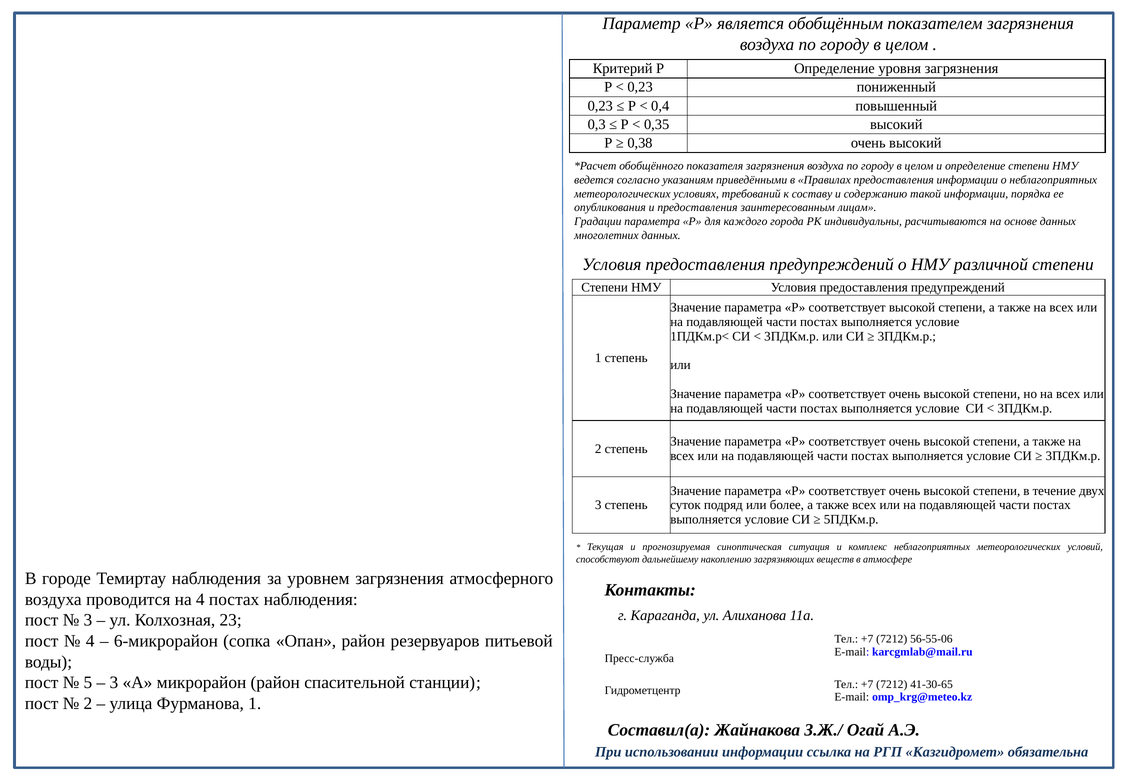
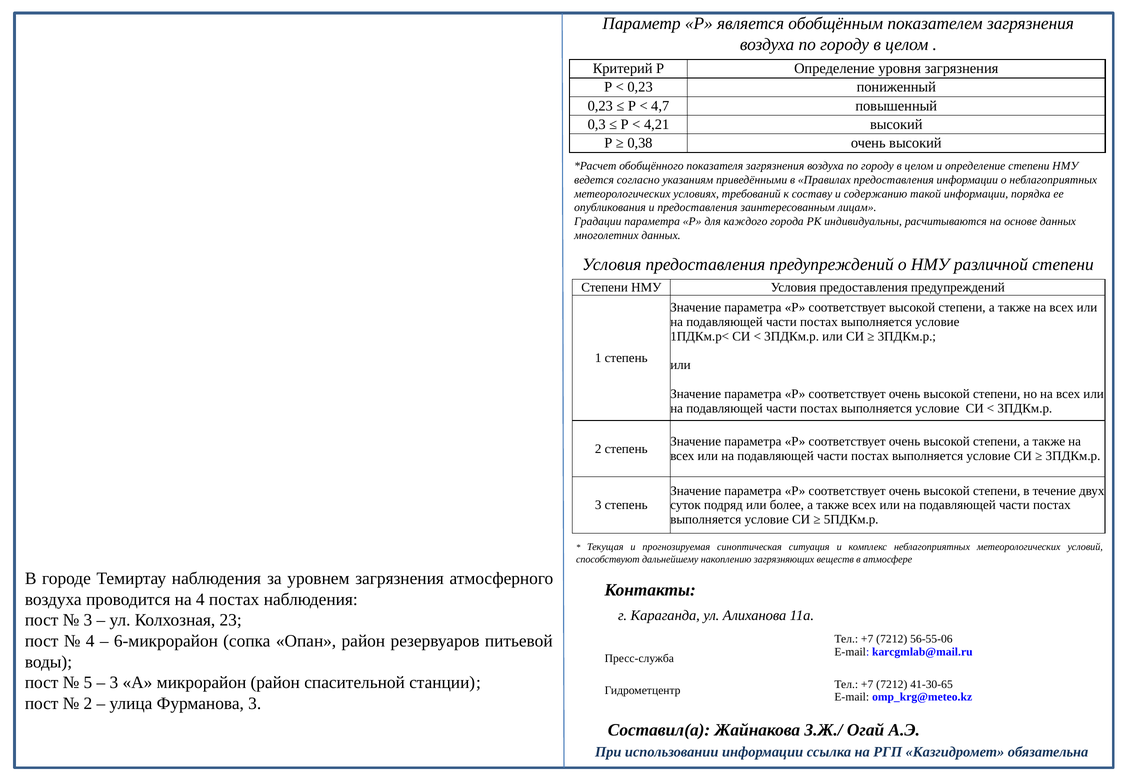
0,4: 0,4 -> 4,7
0,35: 0,35 -> 4,21
Фурманова 1: 1 -> 3
